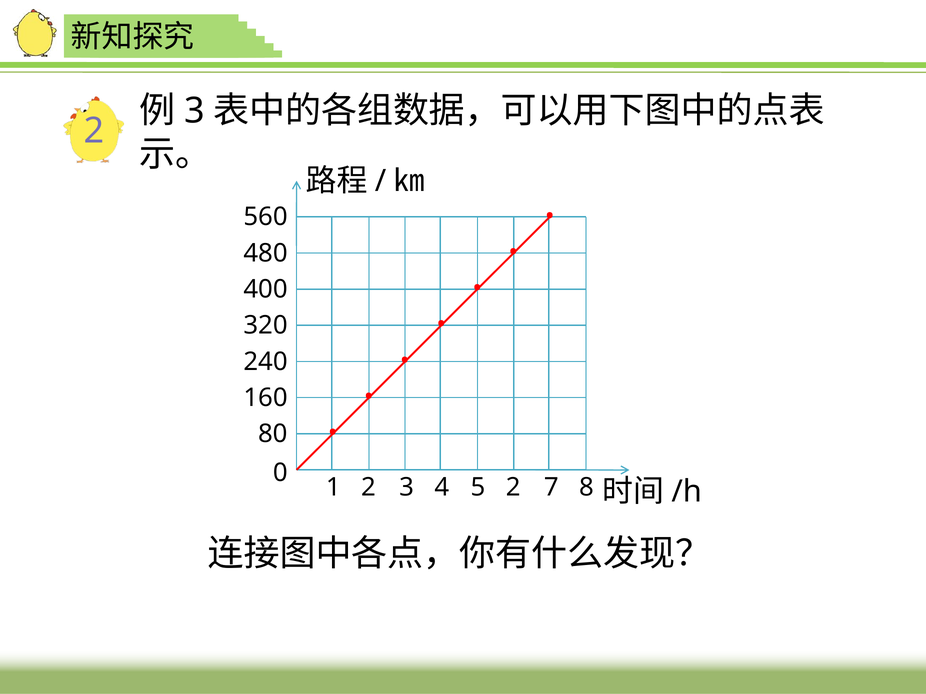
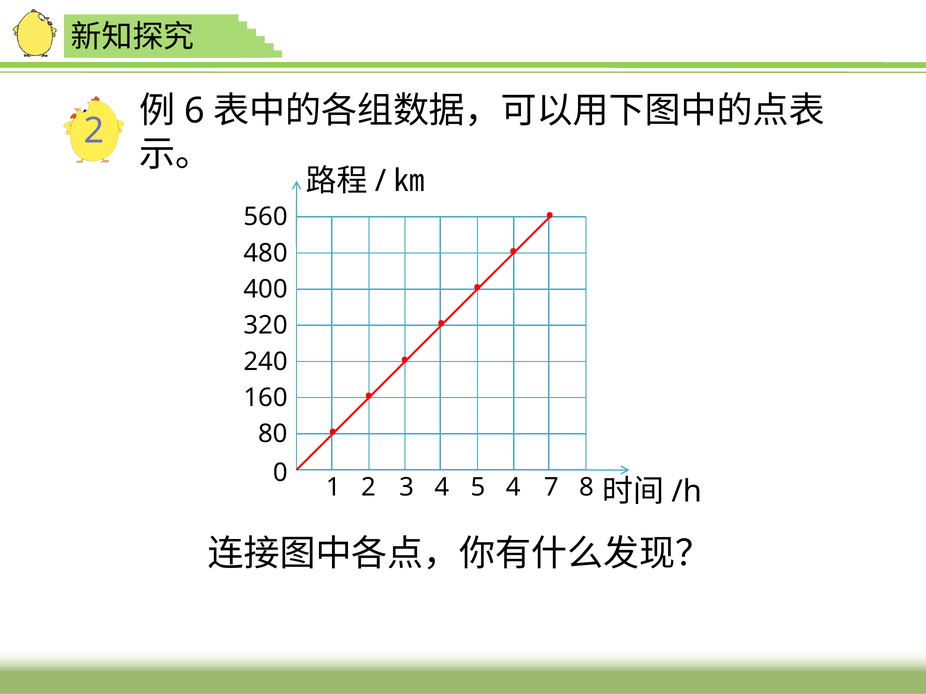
3 at (194, 111): 3 -> 6
5 2: 2 -> 4
